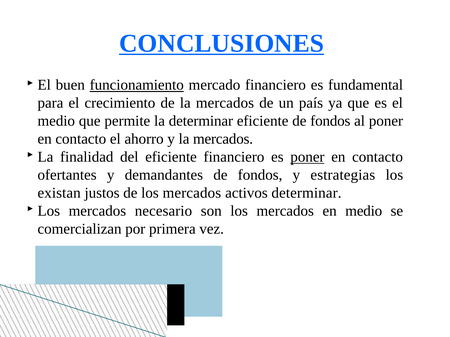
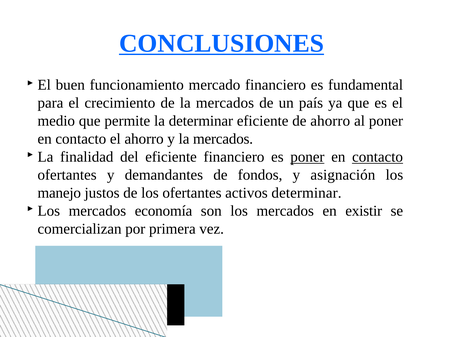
funcionamiento underline: present -> none
eficiente de fondos: fondos -> ahorro
contacto at (378, 157) underline: none -> present
estrategias: estrategias -> asignación
existan: existan -> manejo
de los mercados: mercados -> ofertantes
necesario: necesario -> economía
en medio: medio -> existir
